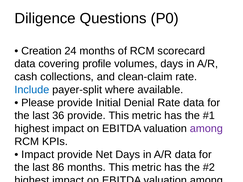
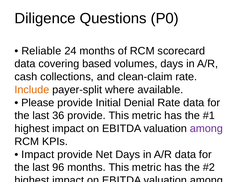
Creation: Creation -> Reliable
profile: profile -> based
Include colour: blue -> orange
86: 86 -> 96
